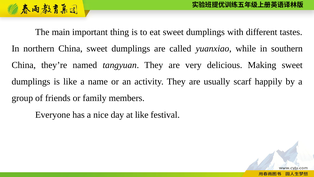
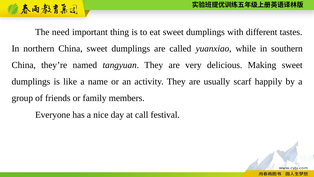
main: main -> need
at like: like -> call
